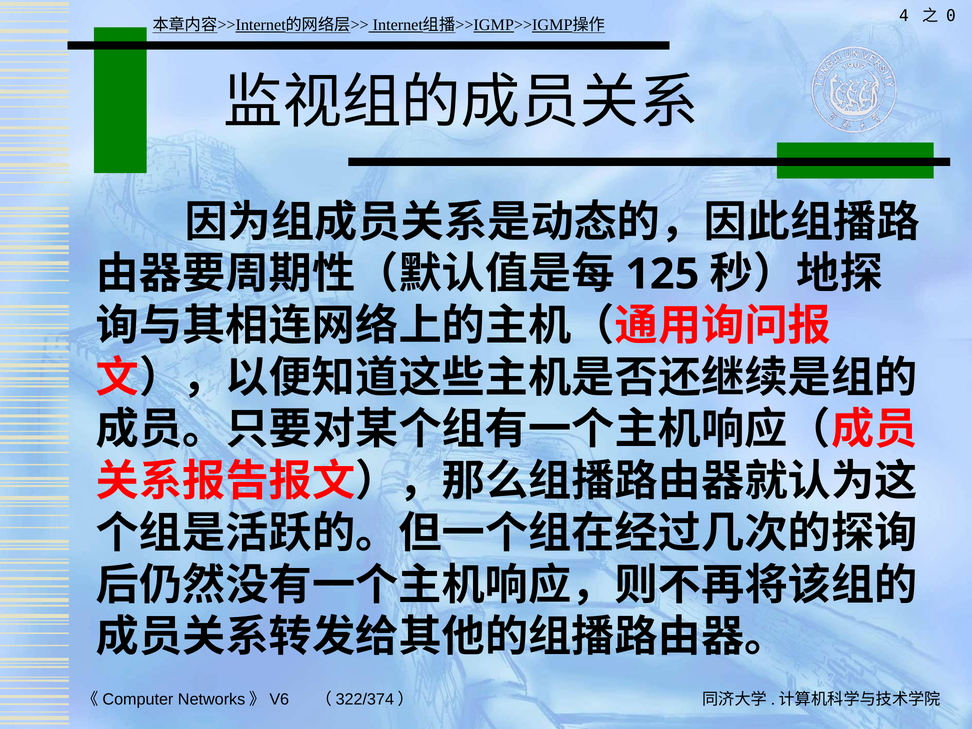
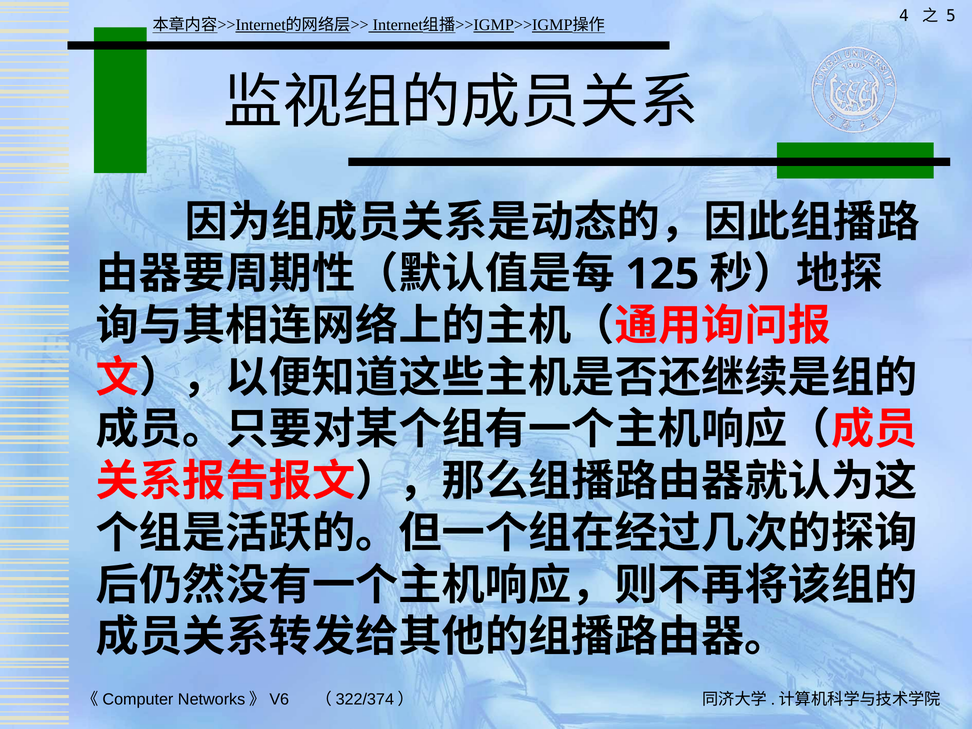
0: 0 -> 5
